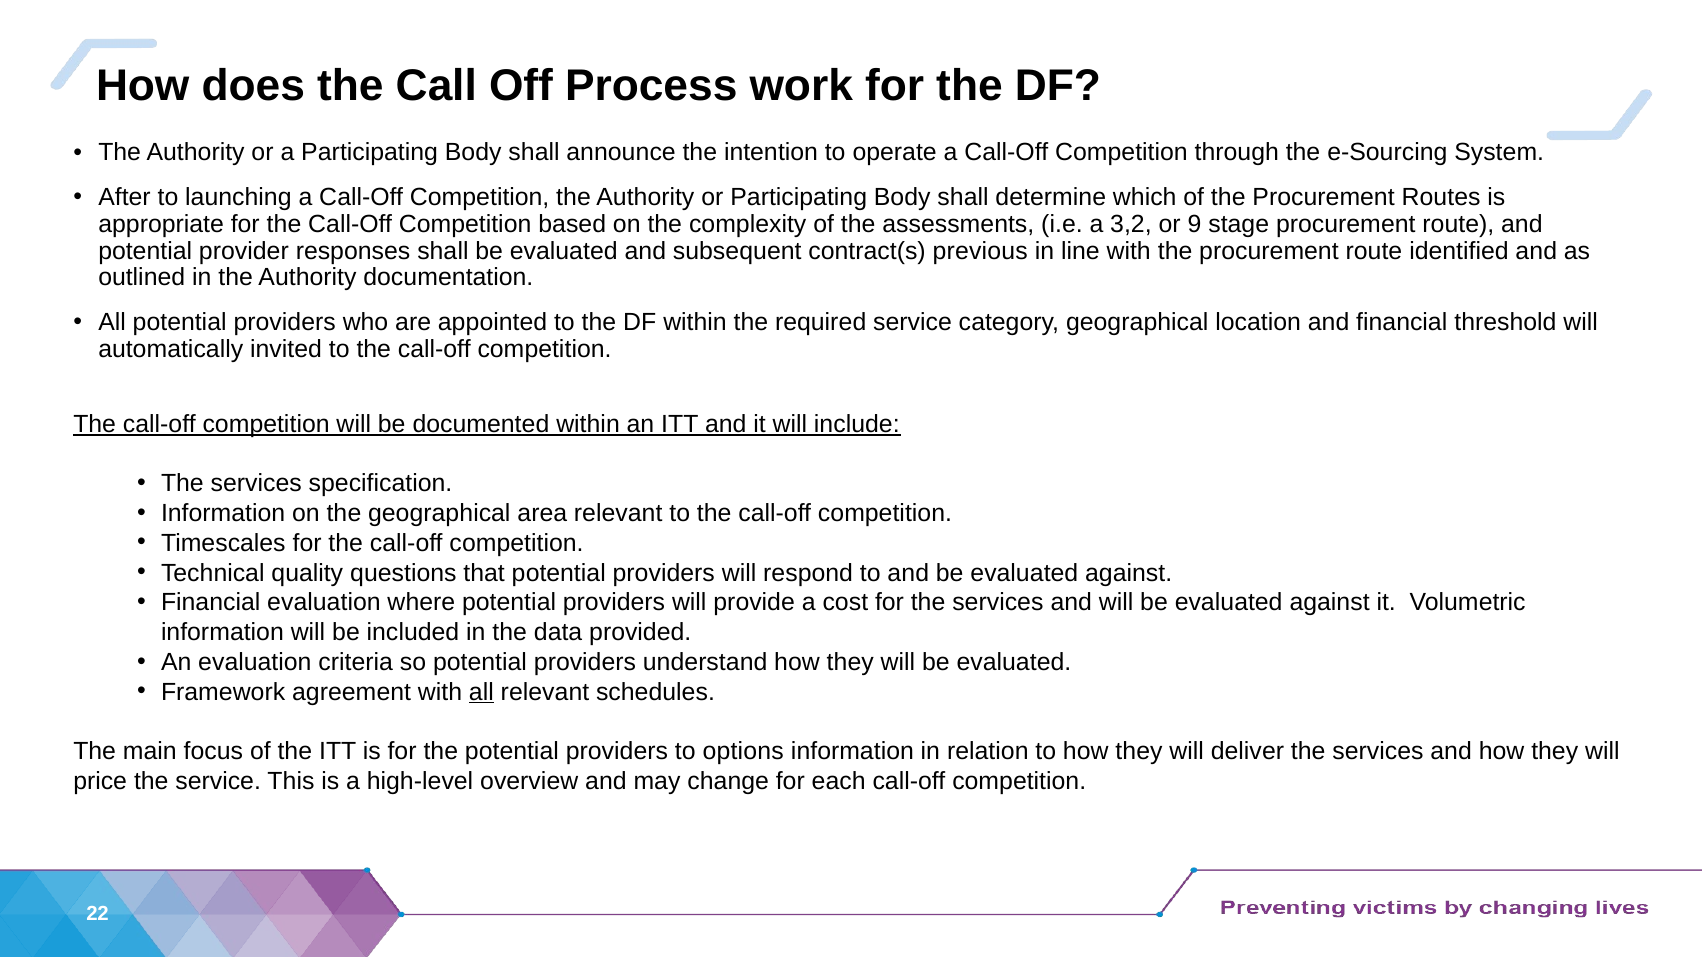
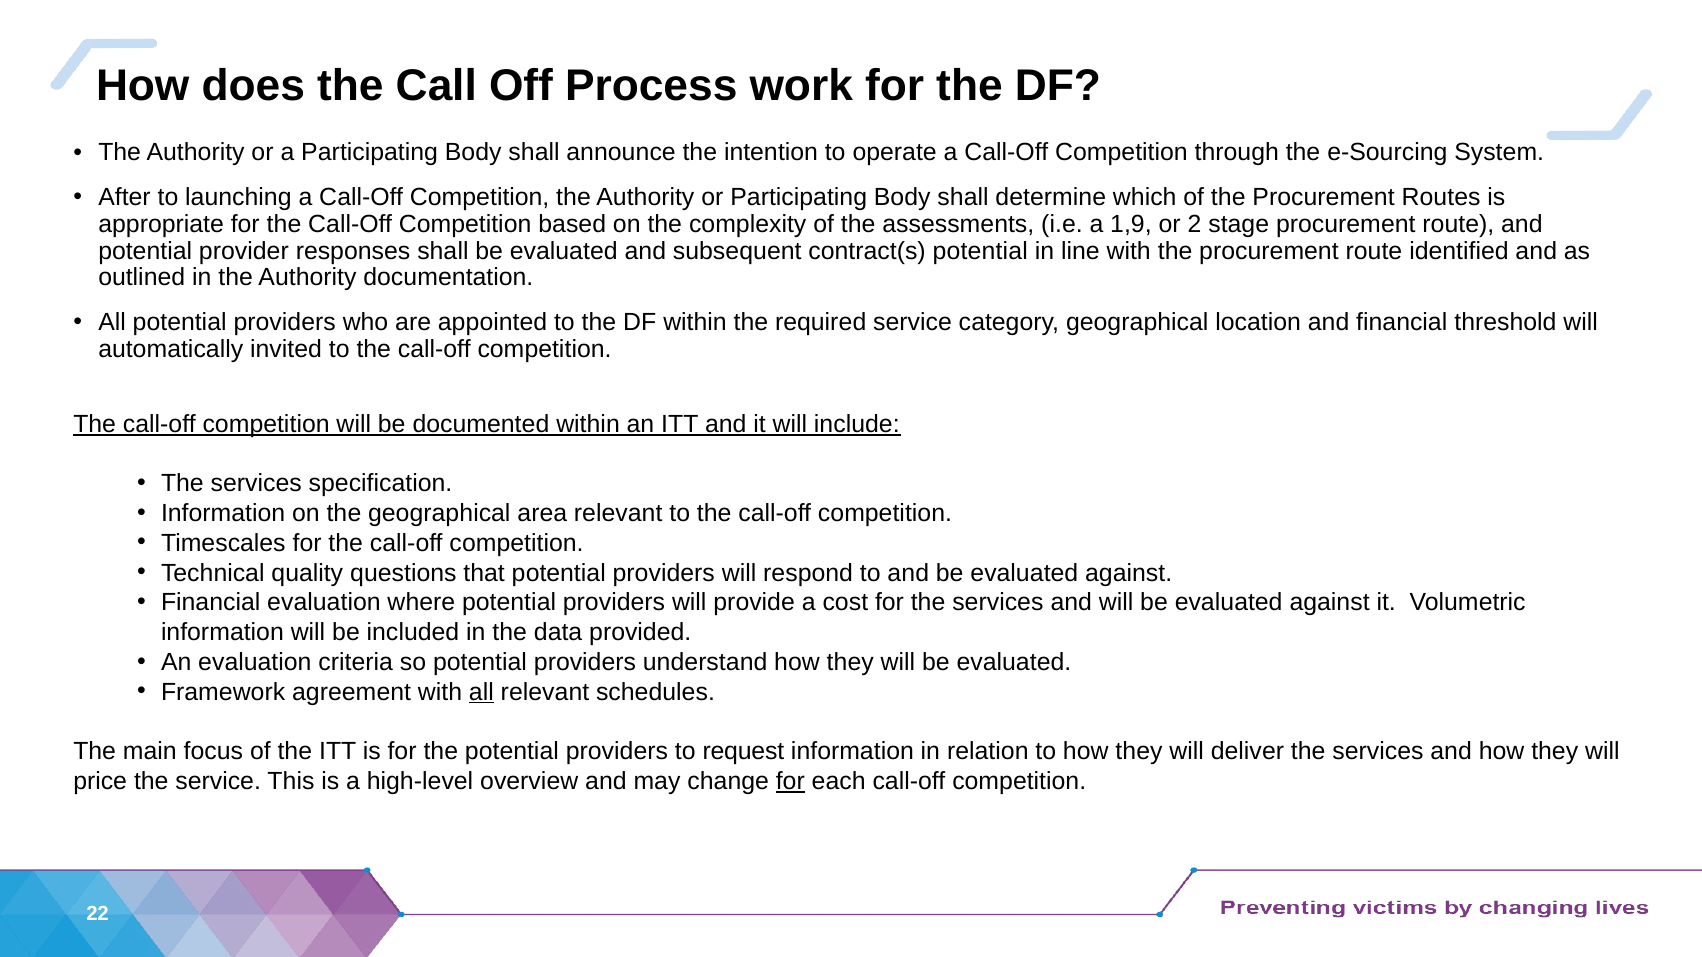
3,2: 3,2 -> 1,9
9: 9 -> 2
contract(s previous: previous -> potential
options: options -> request
for at (790, 782) underline: none -> present
